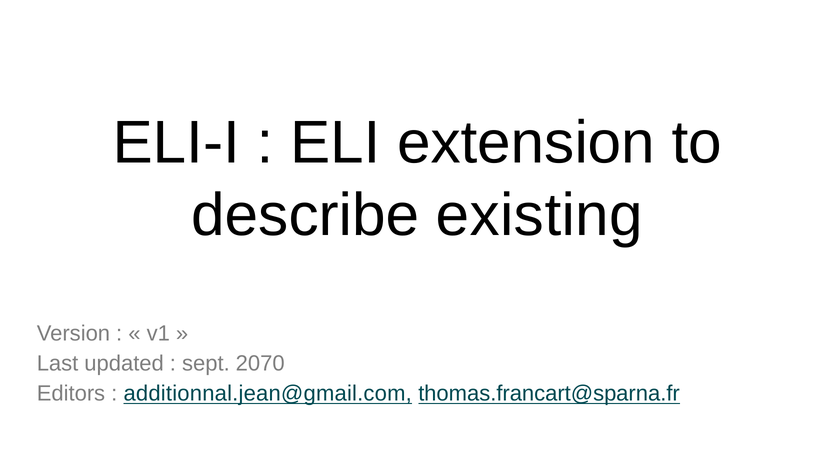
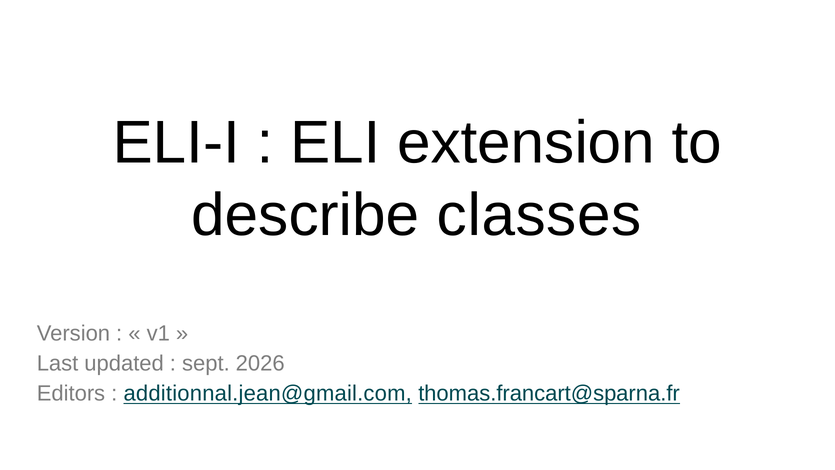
existing: existing -> classes
2070: 2070 -> 2026
